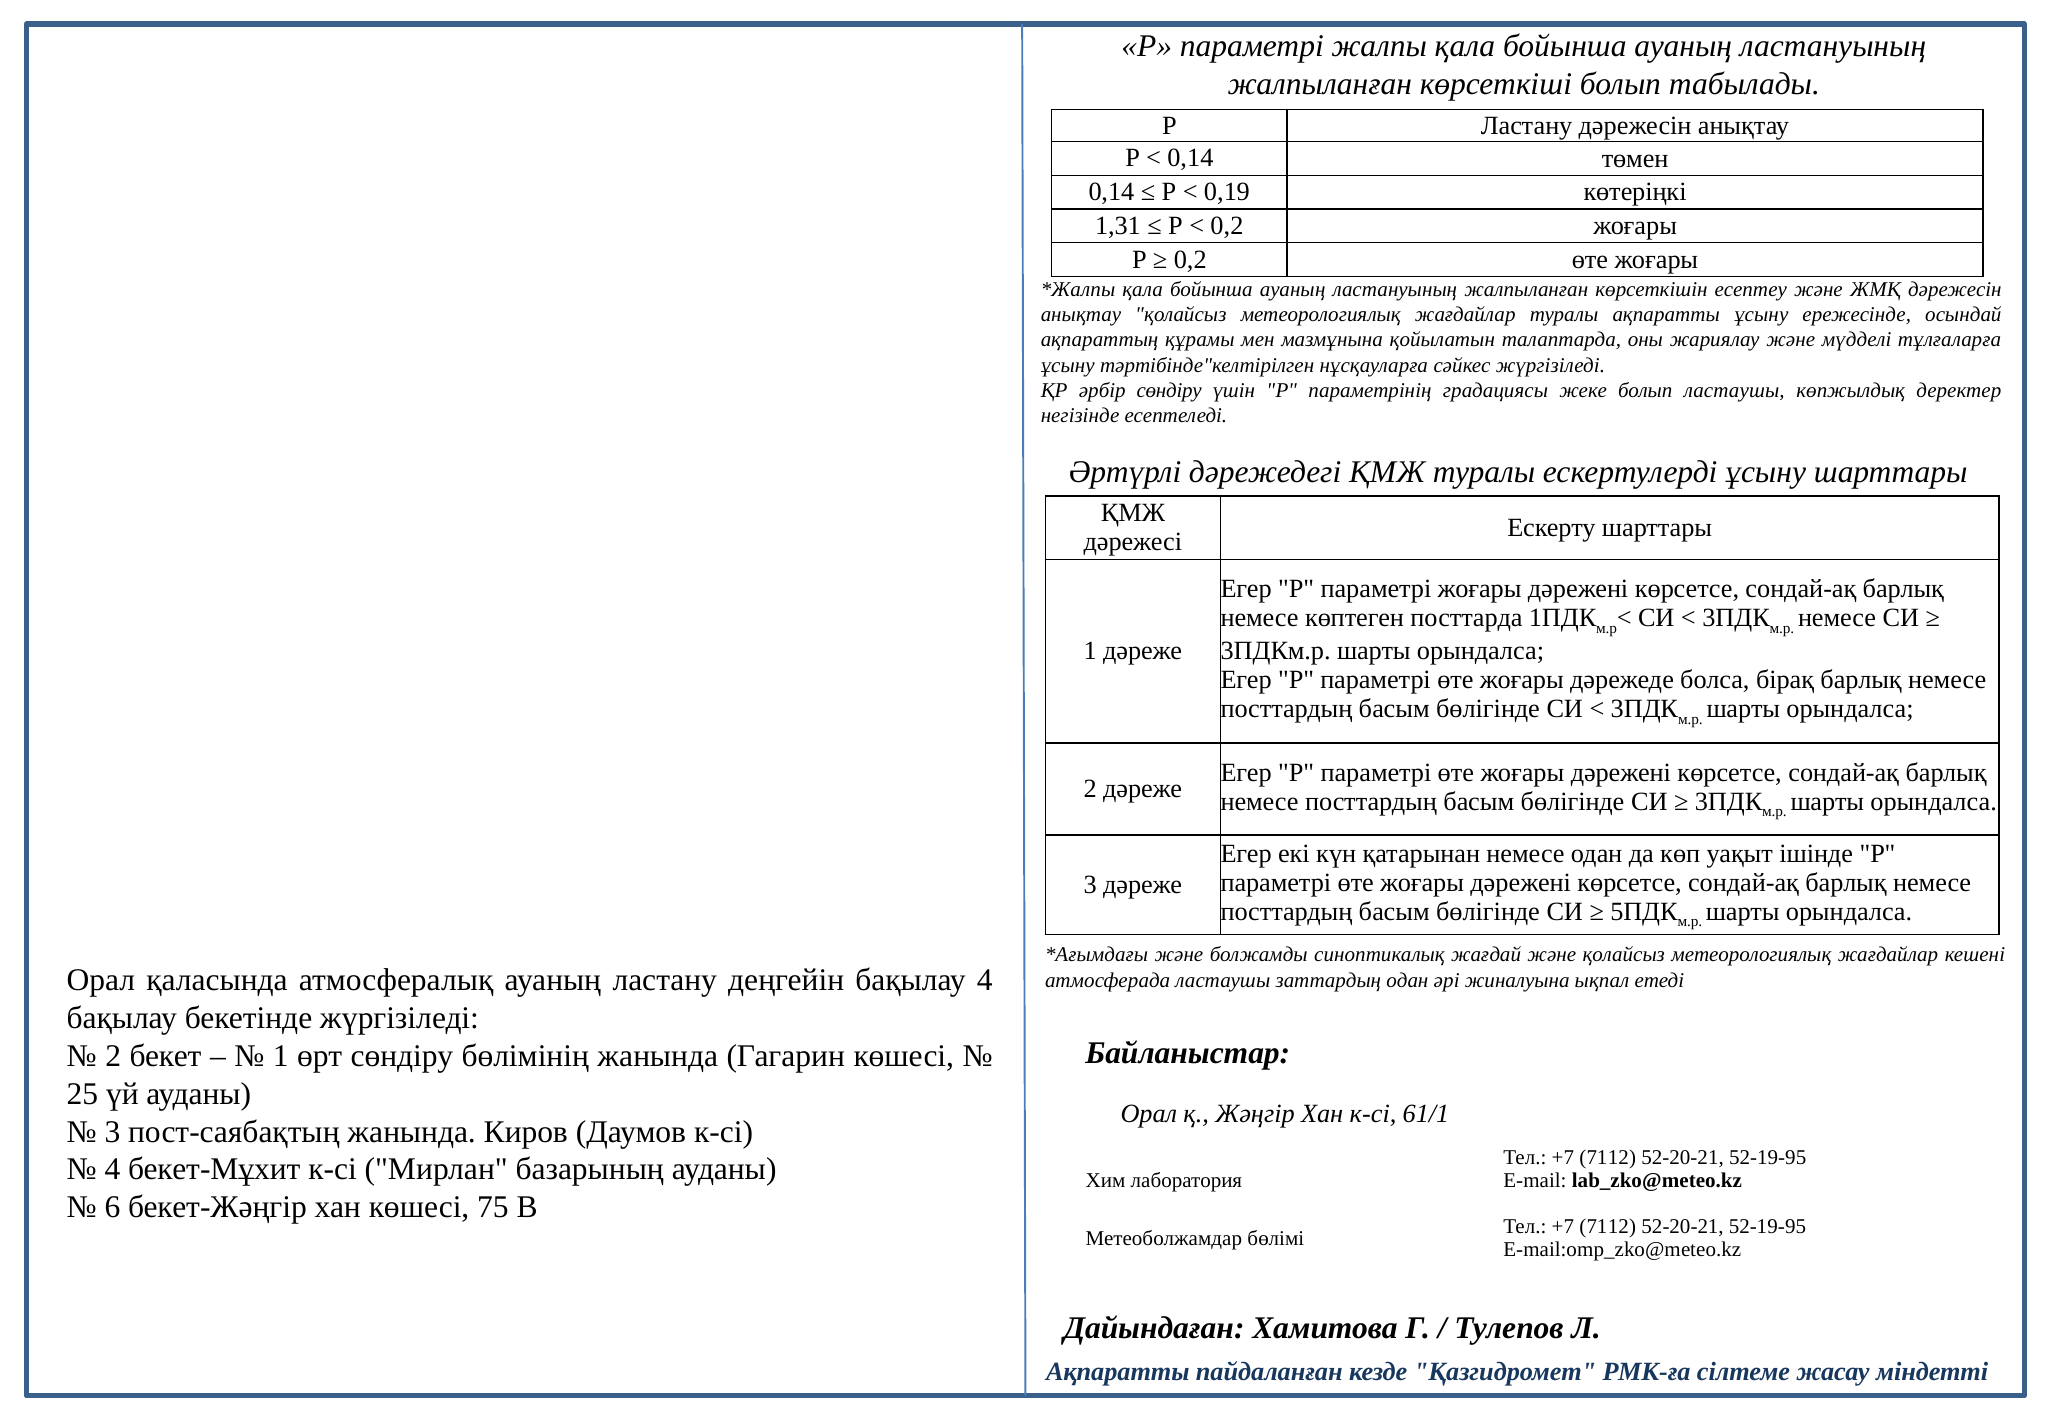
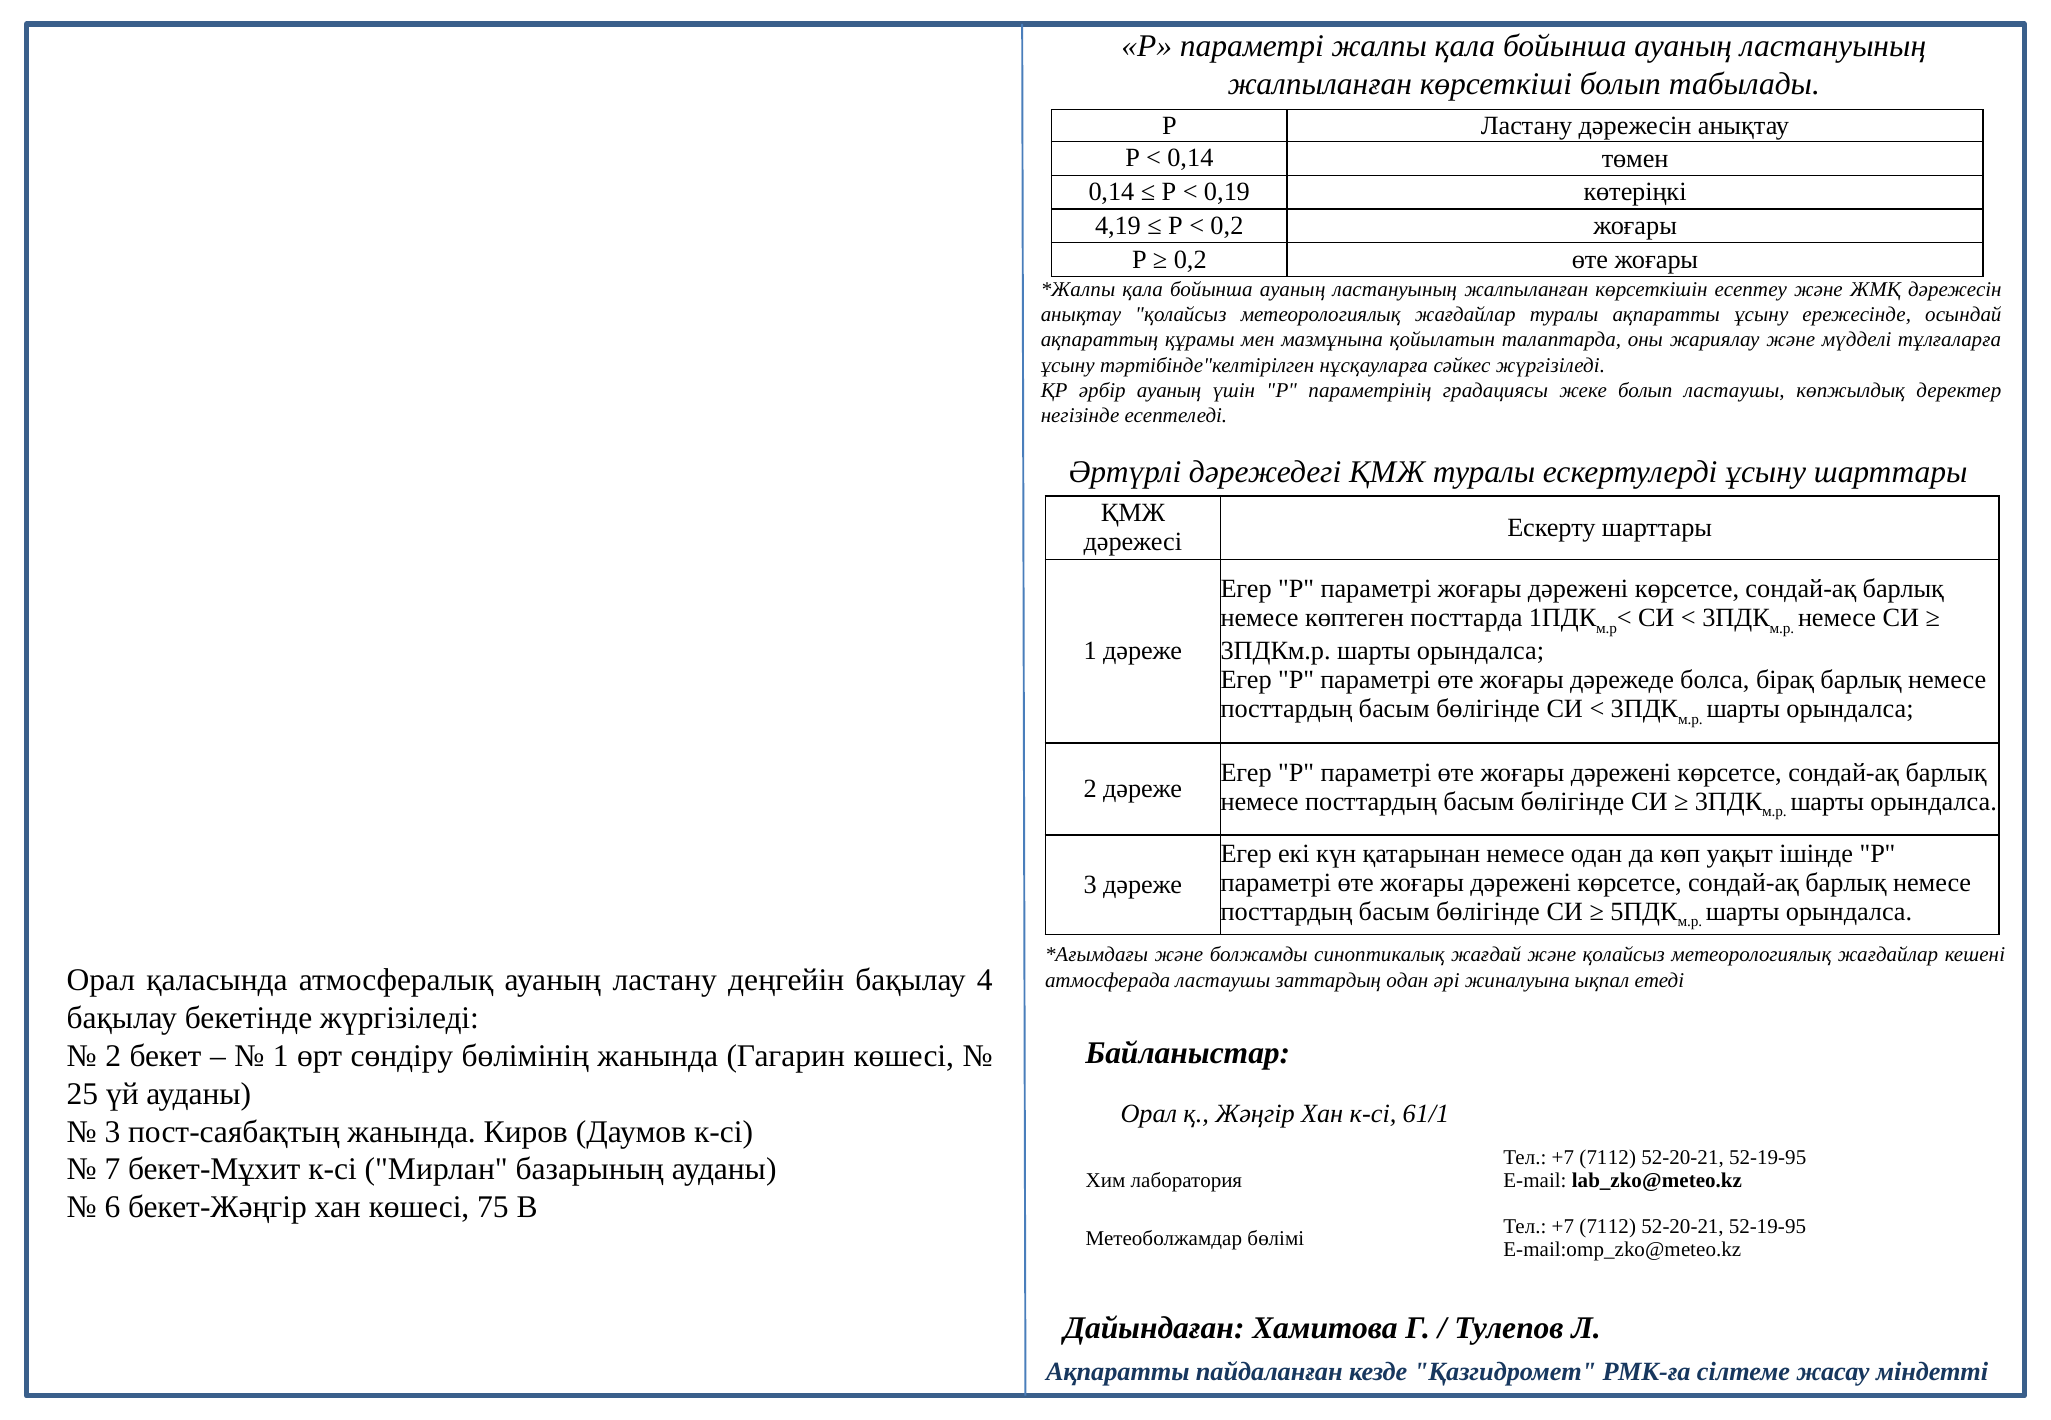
1,31: 1,31 -> 4,19
әрбір сөндіру: сөндіру -> ауаның
4 at (112, 1169): 4 -> 7
